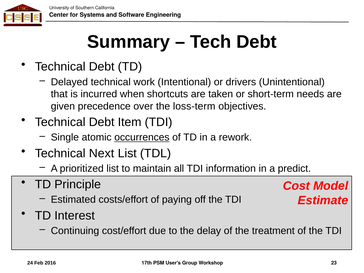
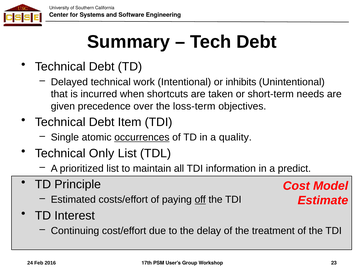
drivers: drivers -> inhibits
rework: rework -> quality
Next: Next -> Only
off underline: none -> present
